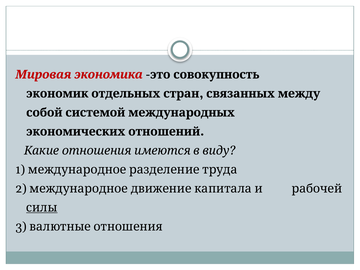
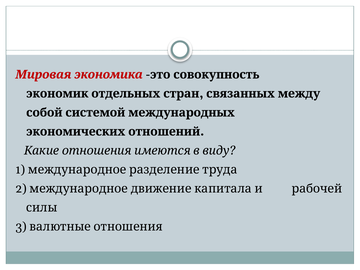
силы underline: present -> none
